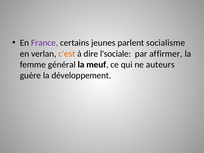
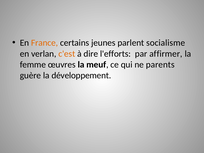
France colour: purple -> orange
l'sociale: l'sociale -> l'efforts
général: général -> œuvres
auteurs: auteurs -> parents
